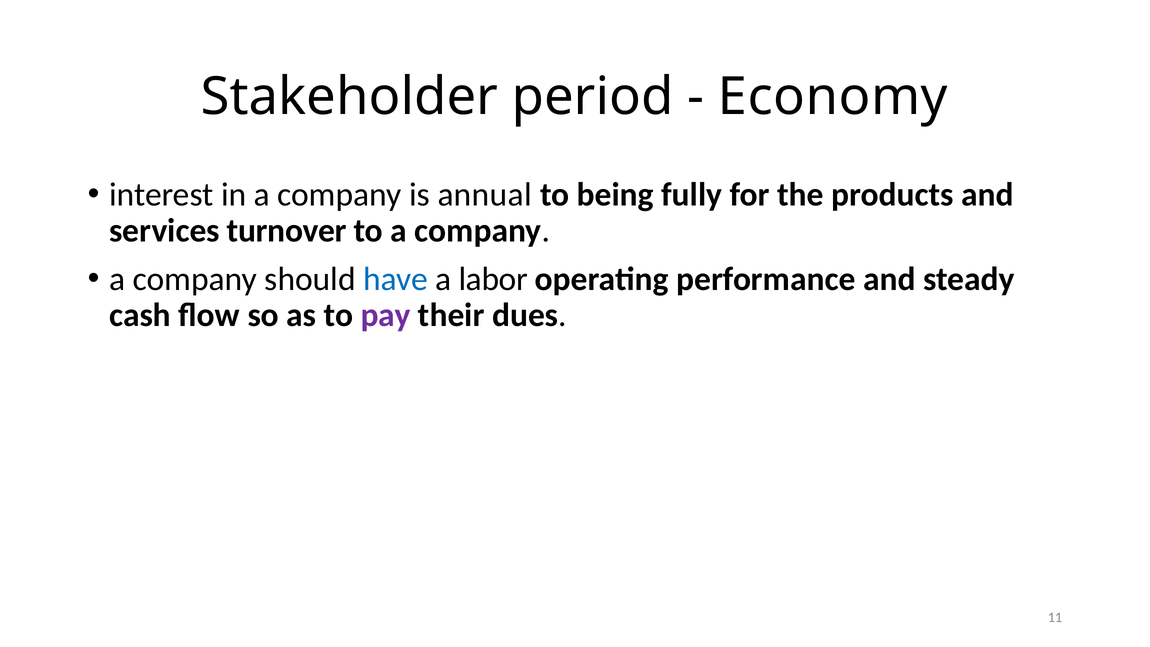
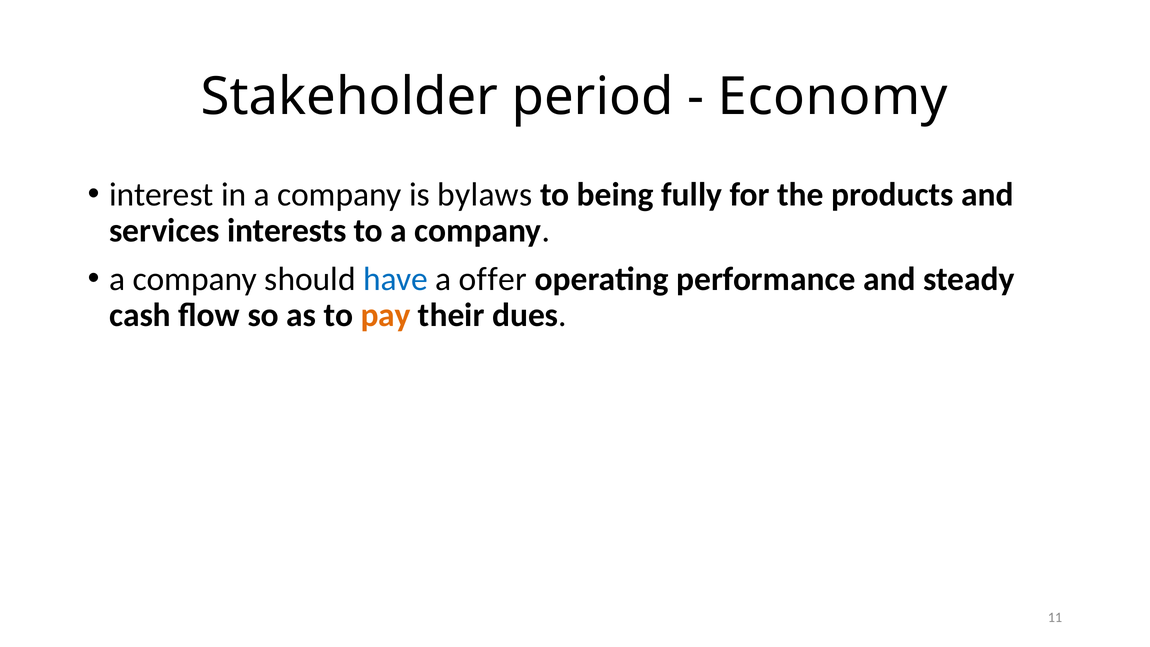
annual: annual -> bylaws
turnover: turnover -> interests
labor: labor -> offer
pay colour: purple -> orange
